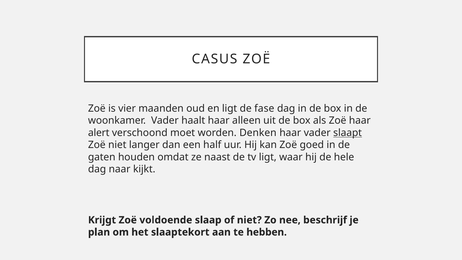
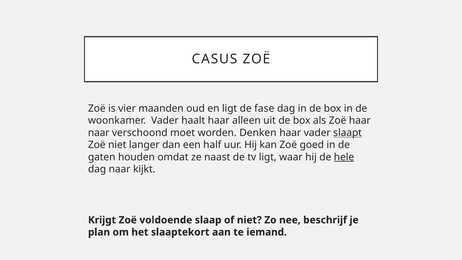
alert at (99, 133): alert -> naar
hele underline: none -> present
hebben: hebben -> iemand
